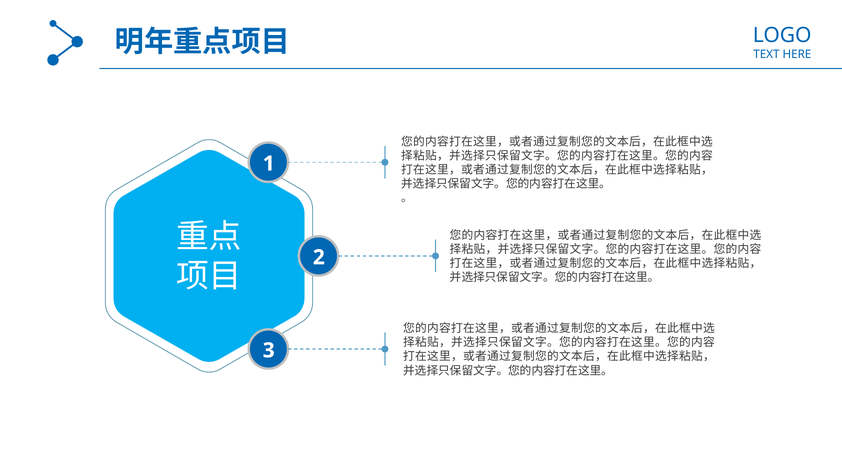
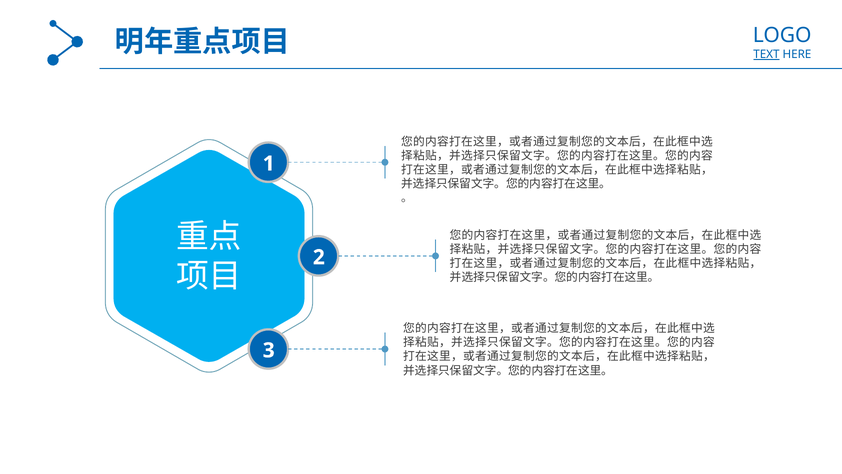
TEXT underline: none -> present
